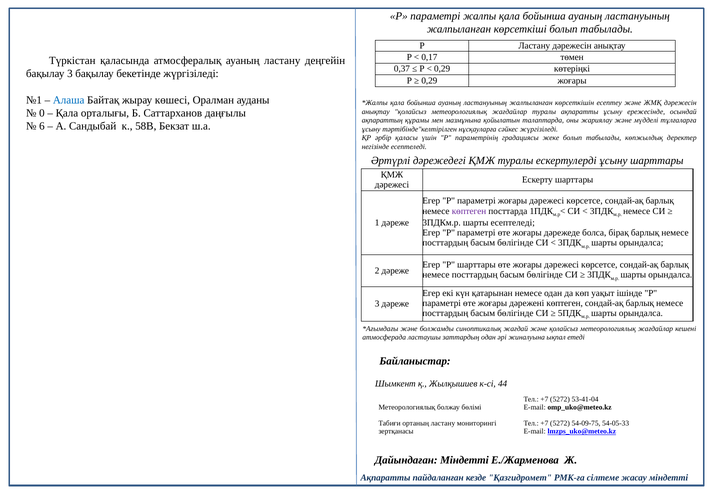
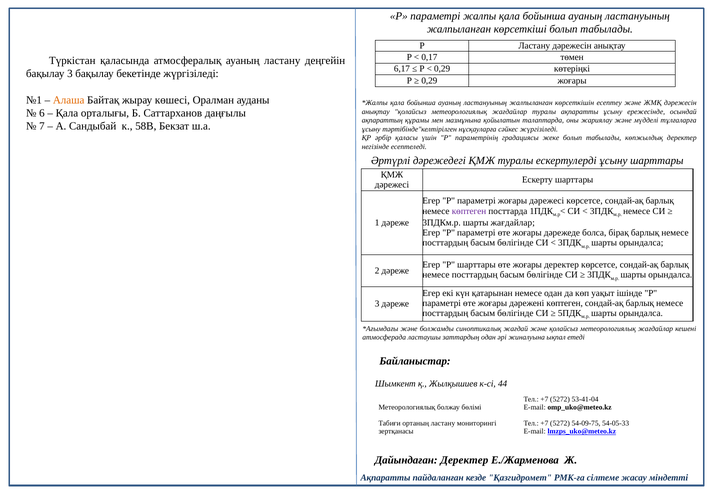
0,37: 0,37 -> 6,17
Алаша colour: blue -> orange
0: 0 -> 6
6: 6 -> 7
шарты есептеледі: есептеледі -> жағдайлар
өте жоғары дәрежесі: дәрежесі -> деректер
Дайындаған Міндетті: Міндетті -> Деректер
